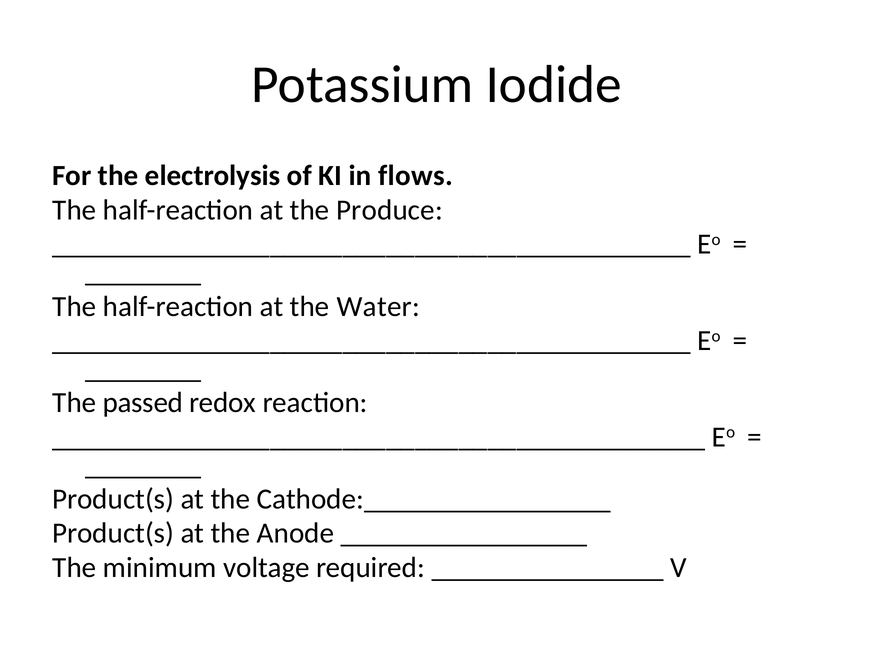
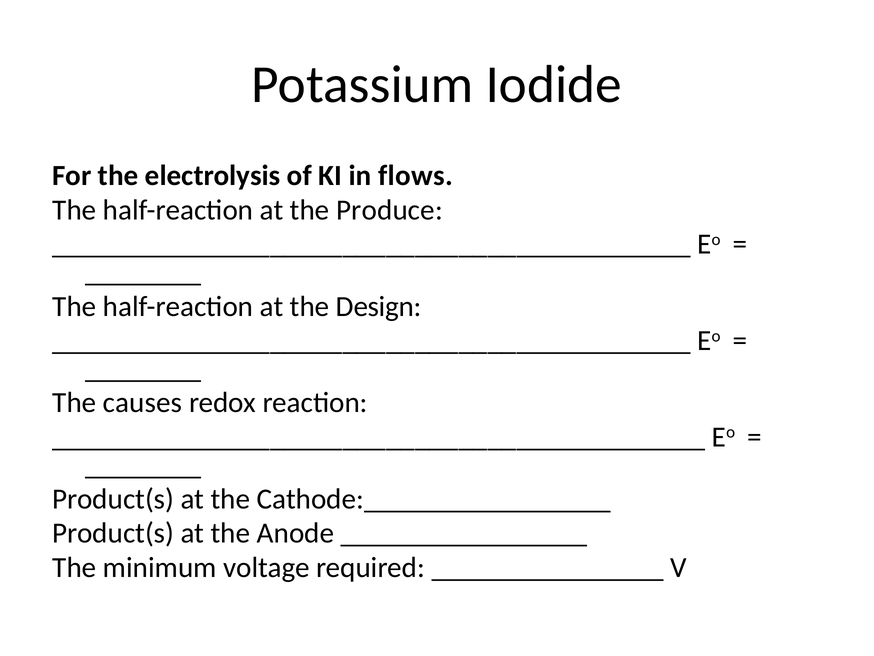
Water: Water -> Design
passed: passed -> causes
